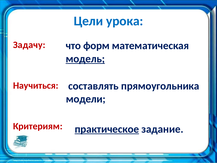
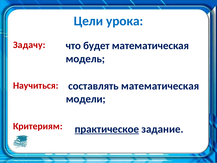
форм: форм -> будет
модель underline: present -> none
составлять прямоугольника: прямоугольника -> математическая
